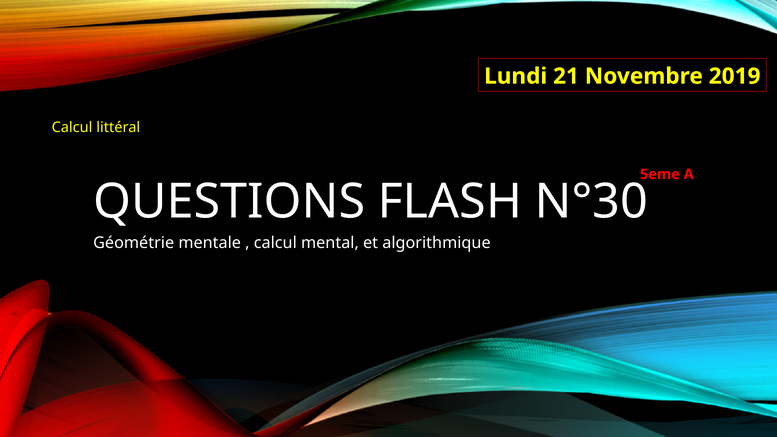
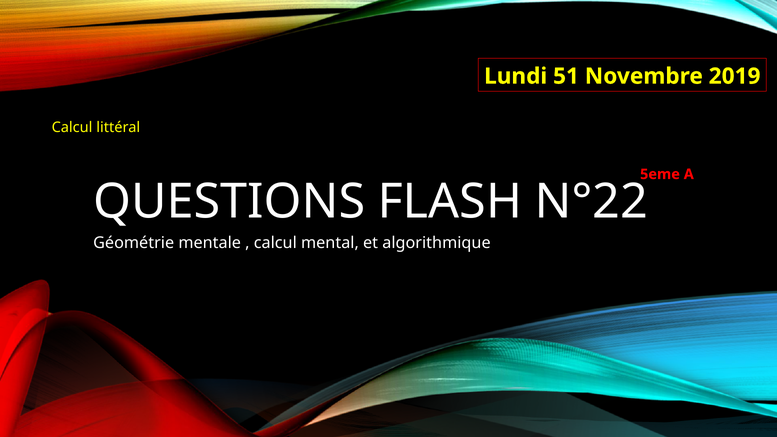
21: 21 -> 51
N°30: N°30 -> N°22
